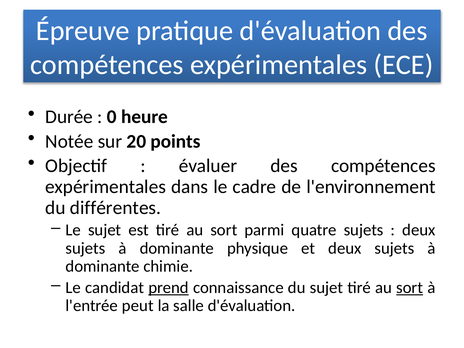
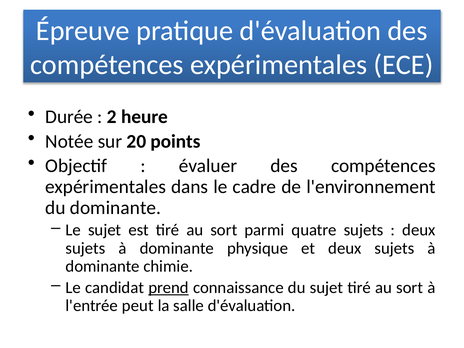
0: 0 -> 2
du différentes: différentes -> dominante
sort at (410, 288) underline: present -> none
